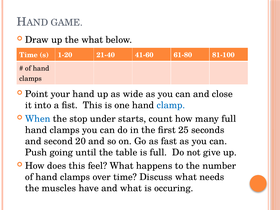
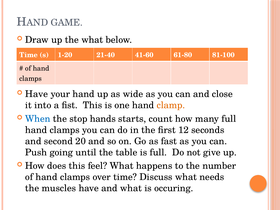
Point at (37, 94): Point -> Have
clamp colour: blue -> orange
under: under -> hands
25: 25 -> 12
